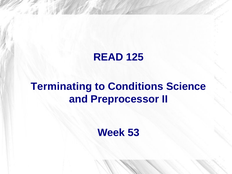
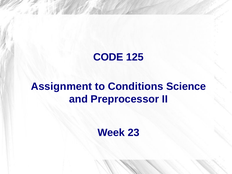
READ: READ -> CODE
Terminating: Terminating -> Assignment
53: 53 -> 23
